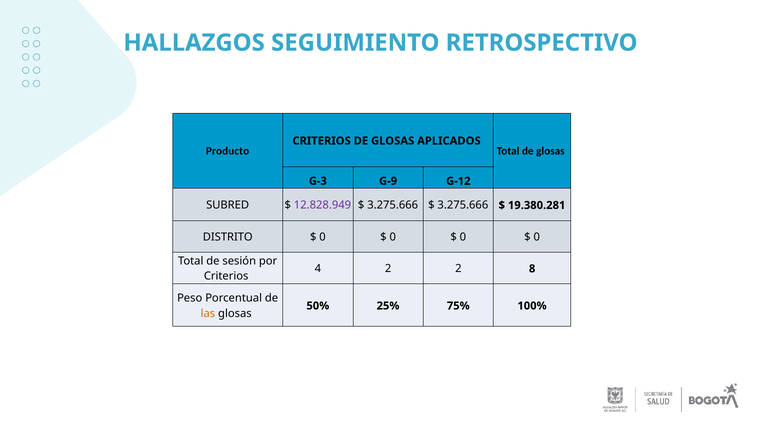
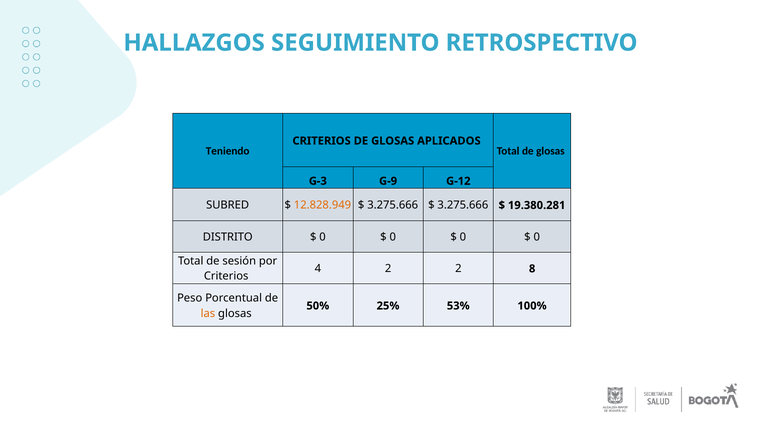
Producto: Producto -> Teniendo
12.828.949 colour: purple -> orange
75%: 75% -> 53%
